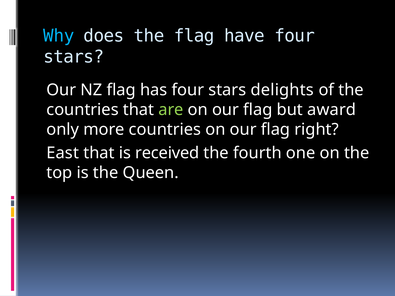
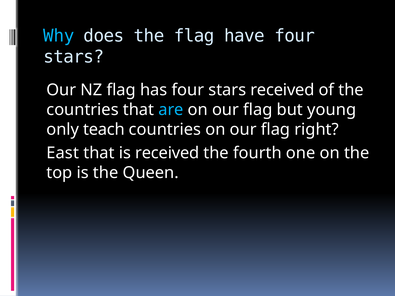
stars delights: delights -> received
are colour: light green -> light blue
award: award -> young
more: more -> teach
